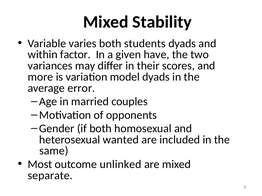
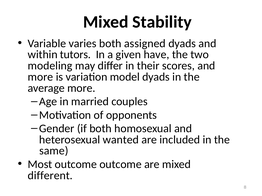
students: students -> assigned
factor: factor -> tutors
variances: variances -> modeling
average error: error -> more
outcome unlinked: unlinked -> outcome
separate: separate -> different
